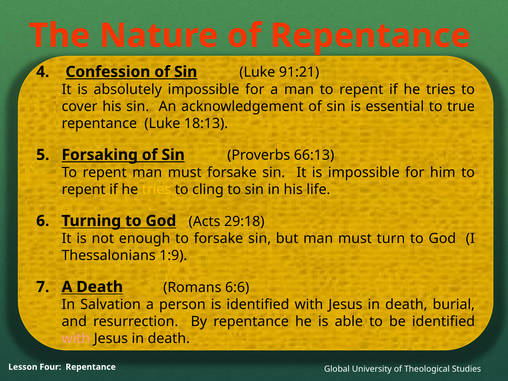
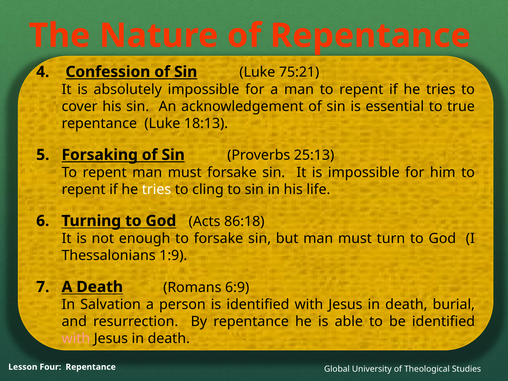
91:21: 91:21 -> 75:21
66:13: 66:13 -> 25:13
tries at (157, 189) colour: yellow -> white
29:18: 29:18 -> 86:18
6:6: 6:6 -> 6:9
